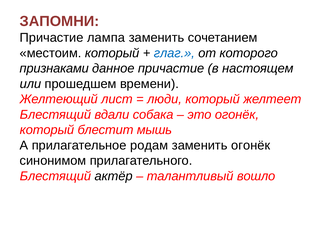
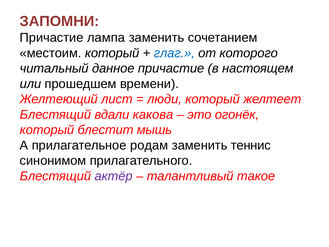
признаками: признаками -> читальный
собака: собака -> какова
заменить огонёк: огонёк -> теннис
актёр colour: black -> purple
вошло: вошло -> такое
